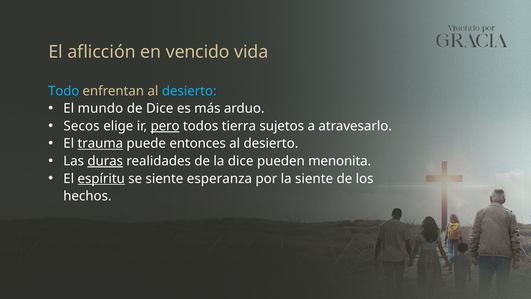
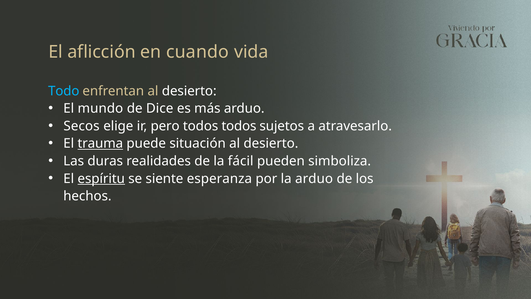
vencido: vencido -> cuando
desierto at (189, 91) colour: light blue -> white
pero underline: present -> none
todos tierra: tierra -> todos
entonces: entonces -> situación
duras underline: present -> none
la dice: dice -> fácil
menonita: menonita -> simboliza
la siente: siente -> arduo
